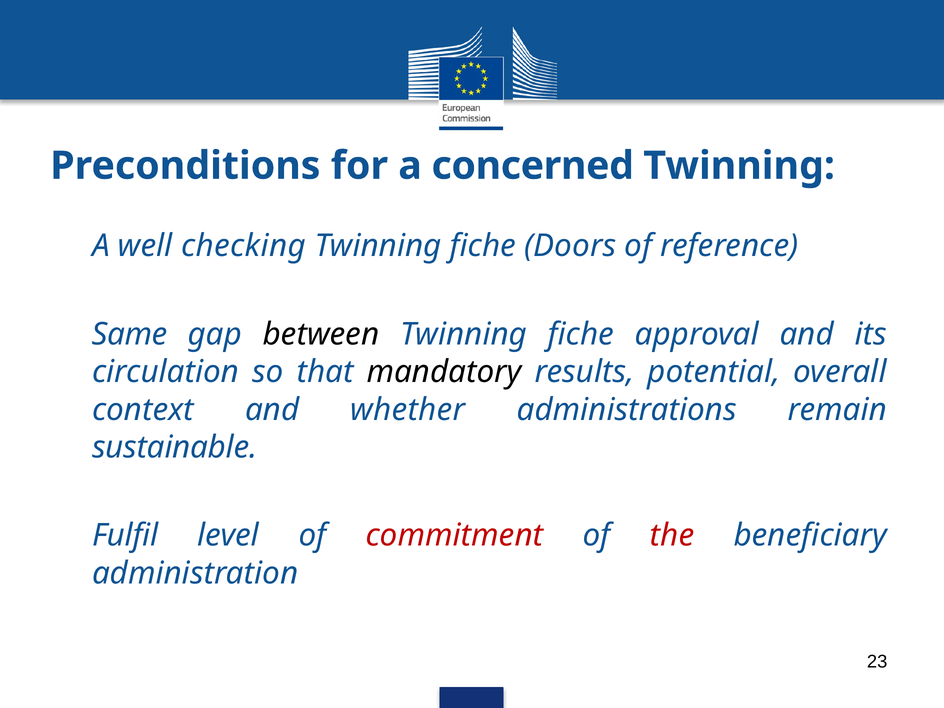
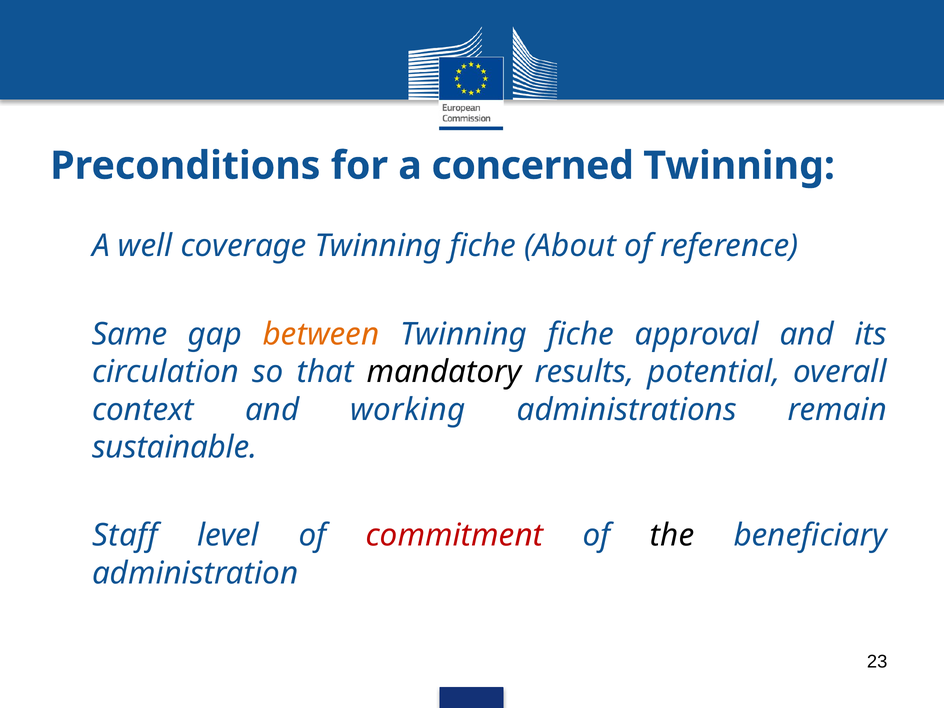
checking: checking -> coverage
Doors: Doors -> About
between colour: black -> orange
whether: whether -> working
Fulfil: Fulfil -> Staff
the colour: red -> black
